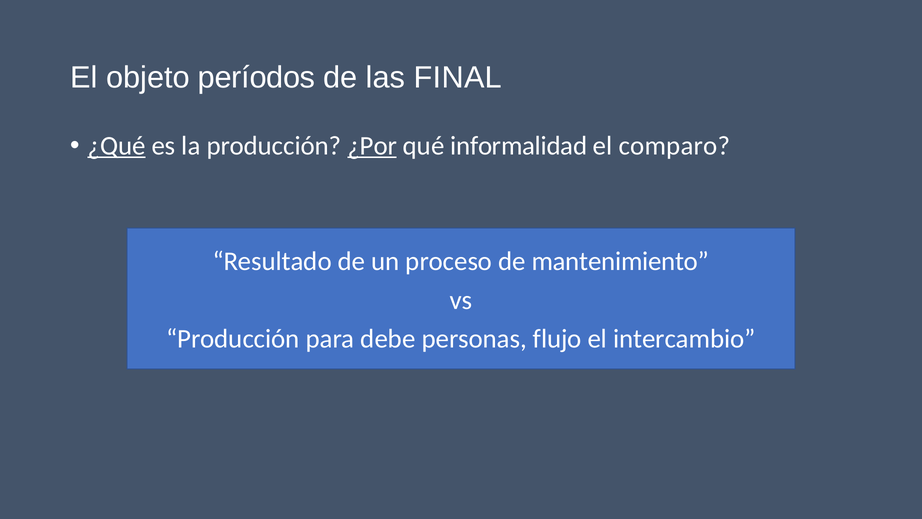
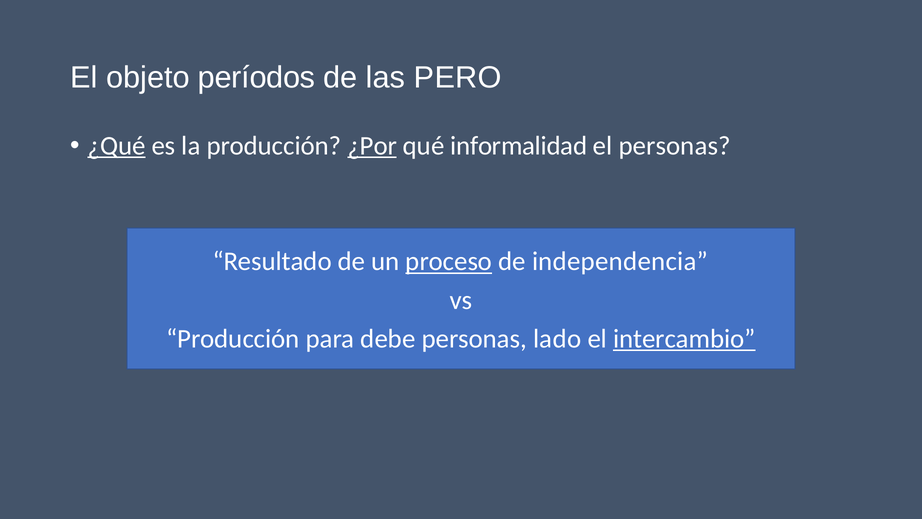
FINAL: FINAL -> PERO
el comparo: comparo -> personas
proceso underline: none -> present
mantenimiento: mantenimiento -> independencia
flujo: flujo -> lado
intercambio underline: none -> present
